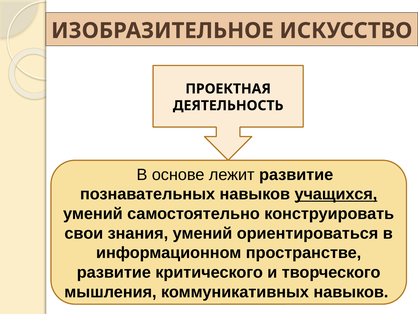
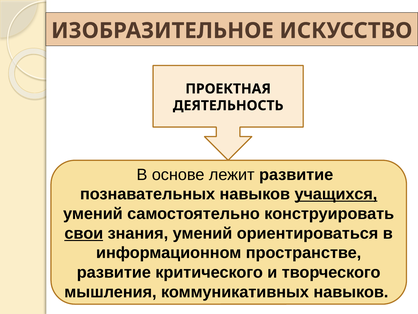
свои underline: none -> present
